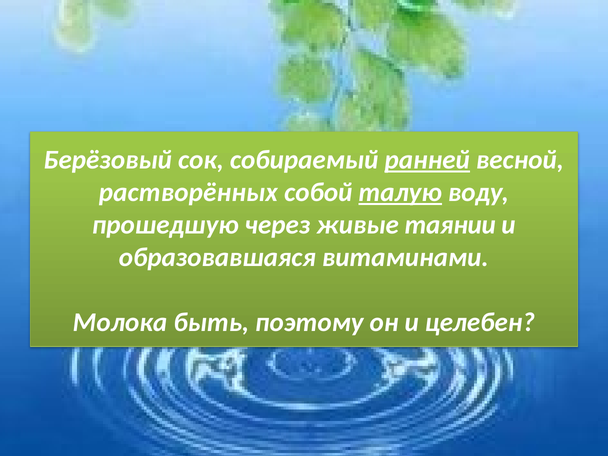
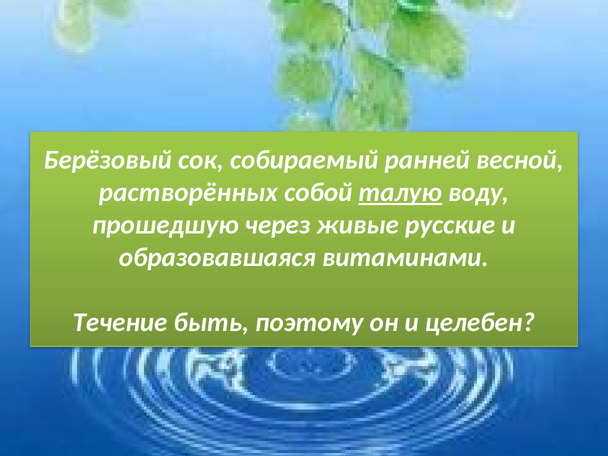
ранней underline: present -> none
таянии: таянии -> русские
Молока: Молока -> Течение
